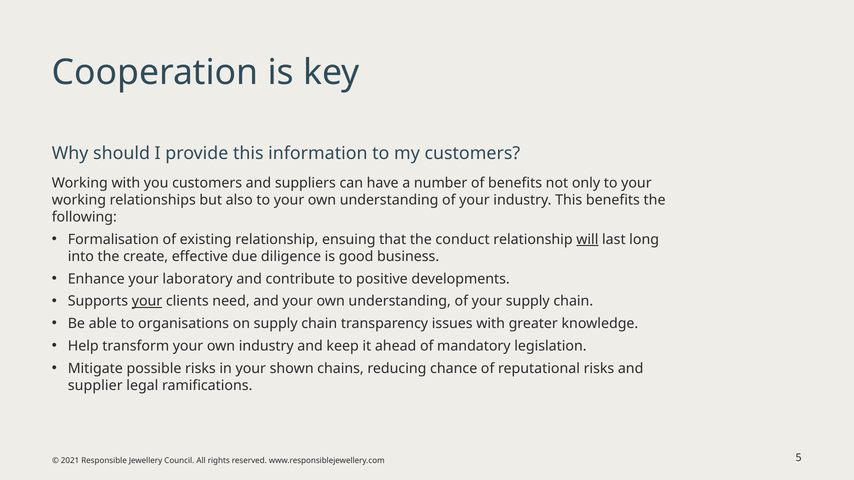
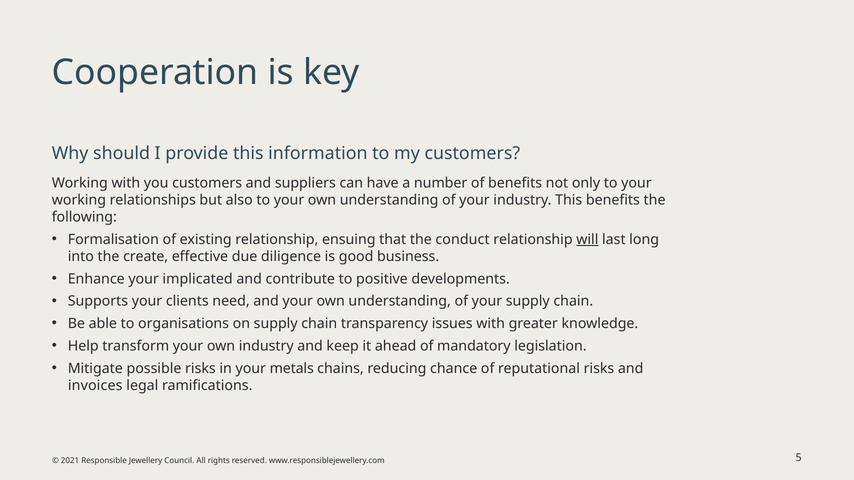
laboratory: laboratory -> implicated
your at (147, 301) underline: present -> none
shown: shown -> metals
supplier: supplier -> invoices
